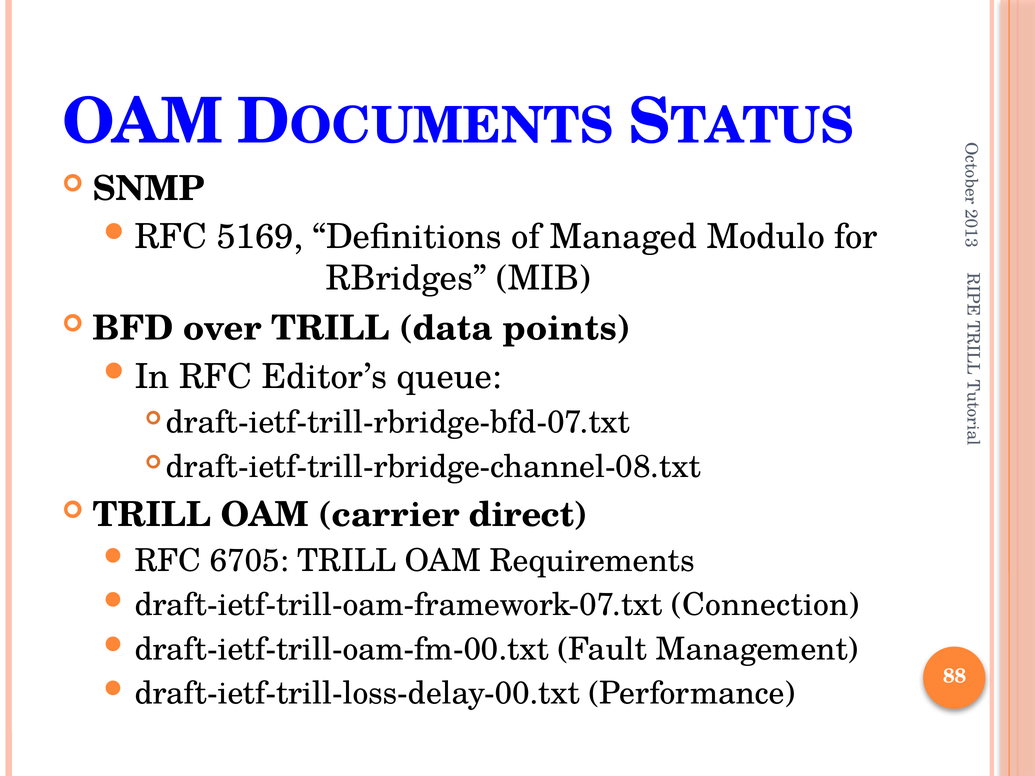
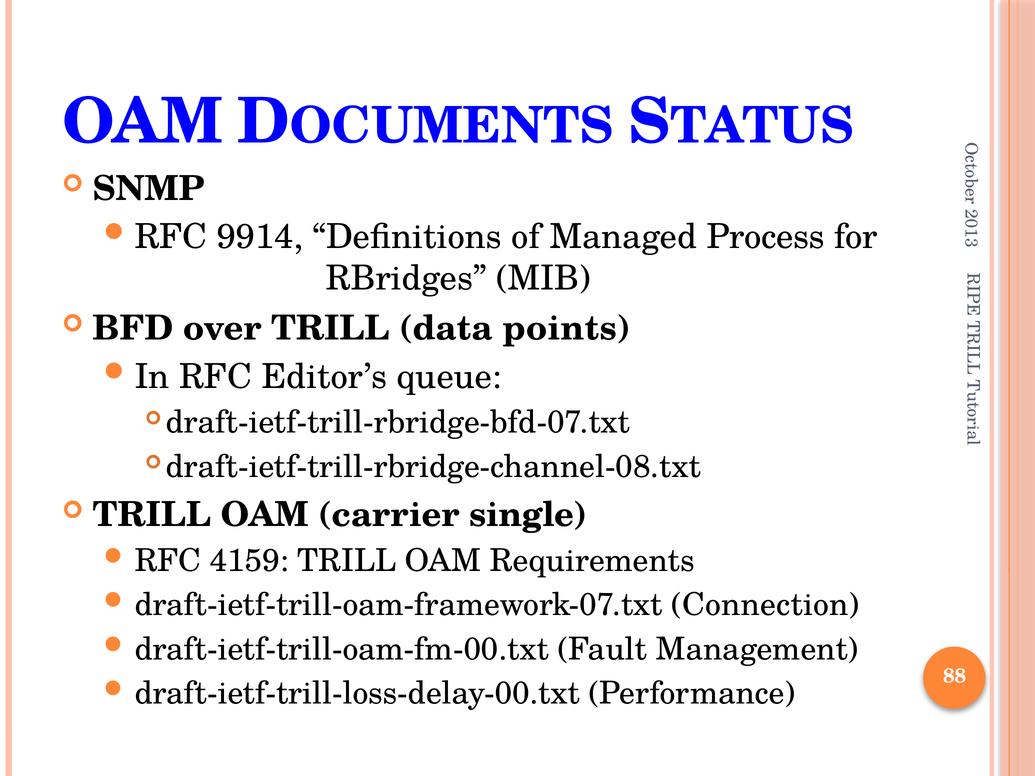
5169: 5169 -> 9914
Modulo: Modulo -> Process
direct: direct -> single
6705: 6705 -> 4159
